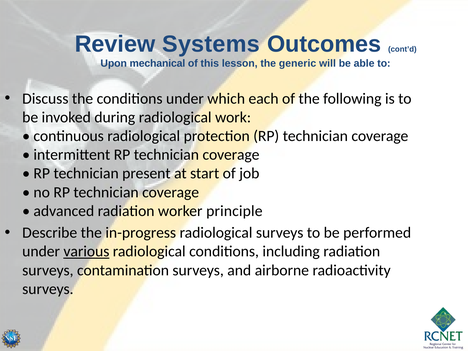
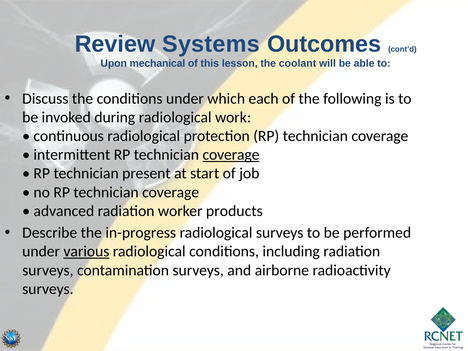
generic: generic -> coolant
coverage at (231, 155) underline: none -> present
principle: principle -> products
